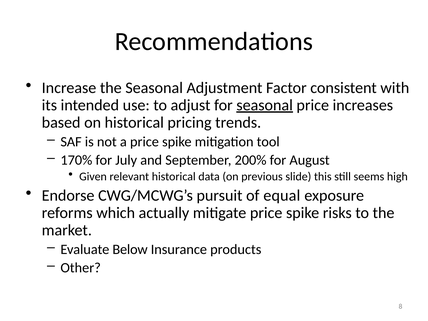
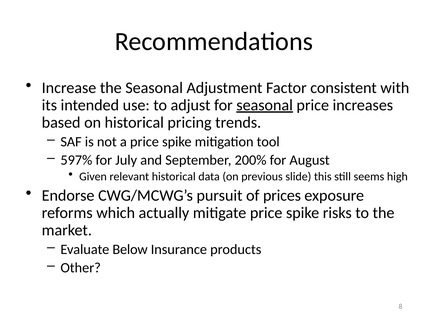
170%: 170% -> 597%
equal: equal -> prices
